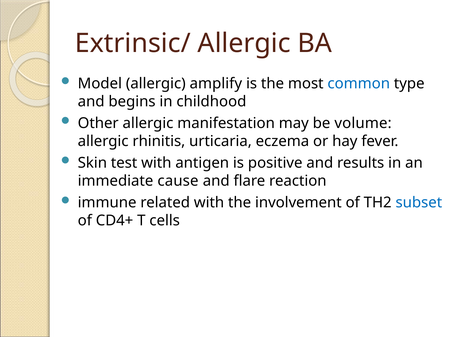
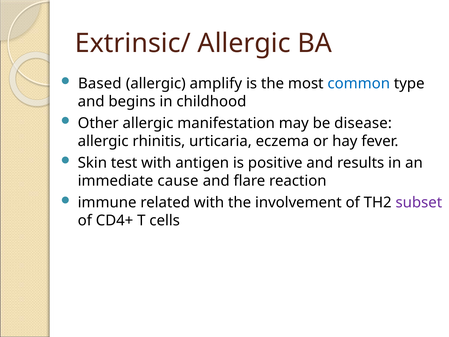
Model: Model -> Based
volume: volume -> disease
subset colour: blue -> purple
